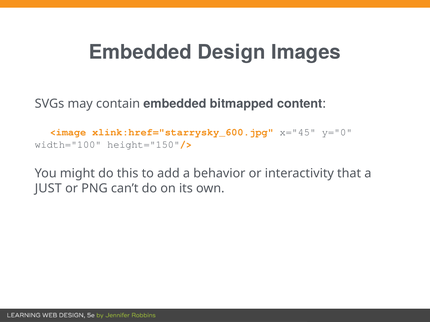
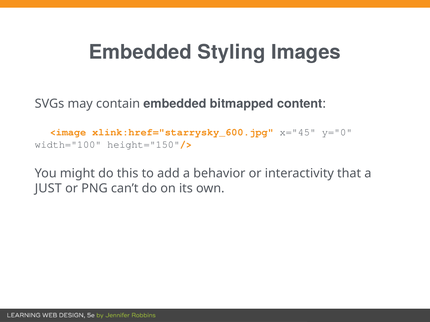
Design: Design -> Styling
